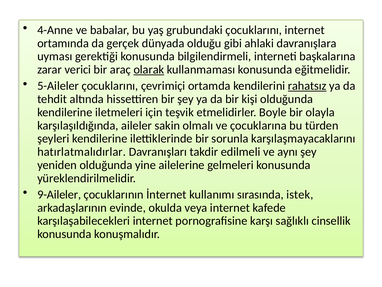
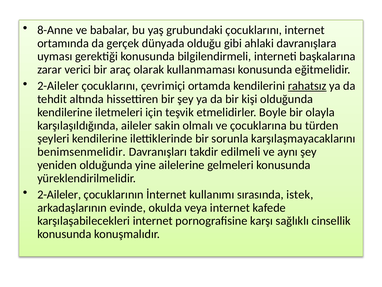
4-Anne: 4-Anne -> 8-Anne
olarak underline: present -> none
5-Aileler at (58, 86): 5-Aileler -> 2-Aileler
hatırlatmalıdırlar: hatırlatmalıdırlar -> benimsenmelidir
9-Aileler at (59, 194): 9-Aileler -> 2-Aileler
